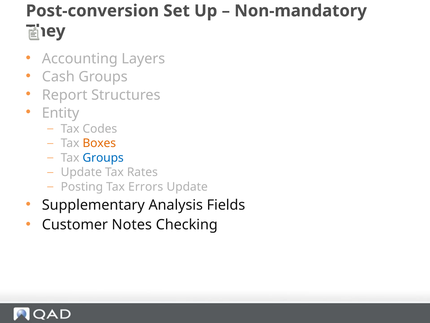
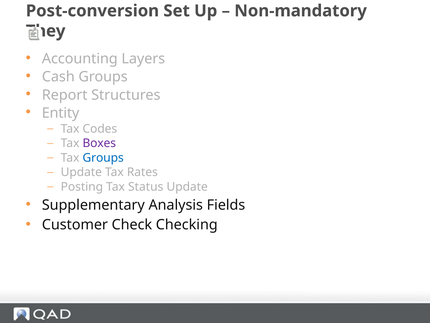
Boxes colour: orange -> purple
Errors: Errors -> Status
Notes: Notes -> Check
